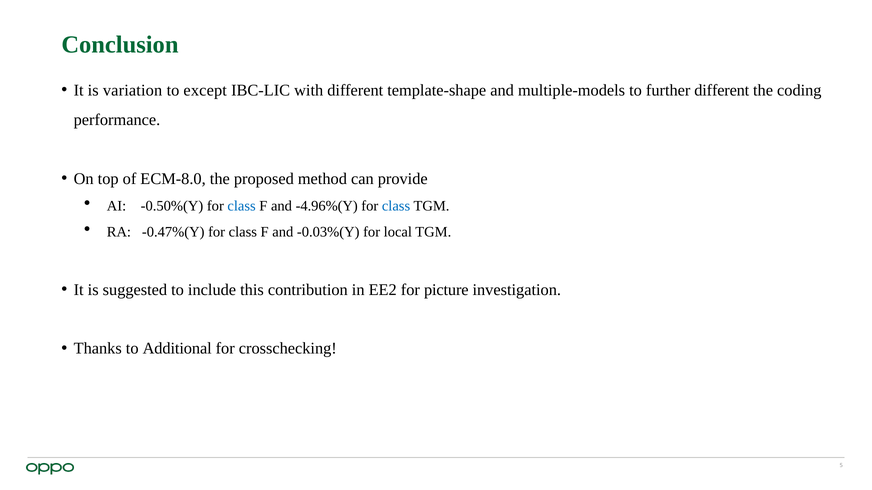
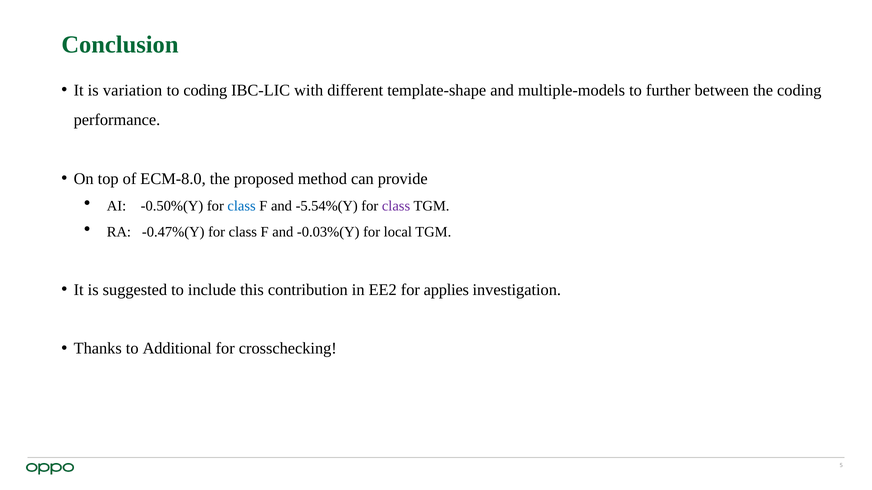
to except: except -> coding
further different: different -> between
-4.96%(Y: -4.96%(Y -> -5.54%(Y
class at (396, 206) colour: blue -> purple
picture: picture -> applies
